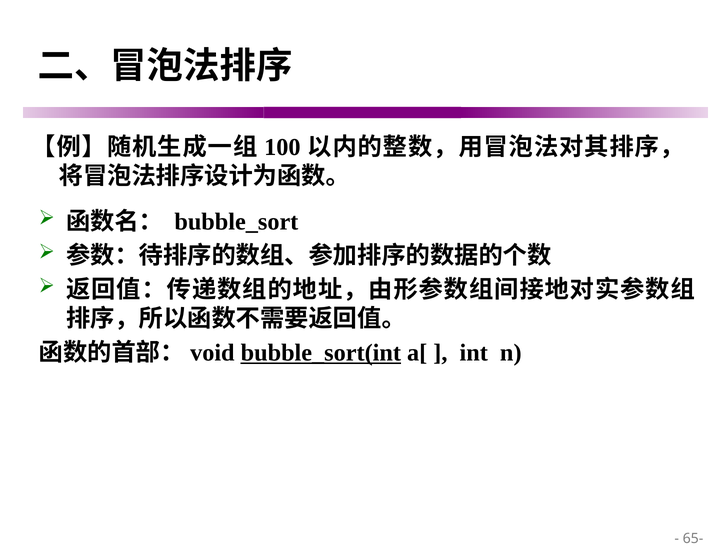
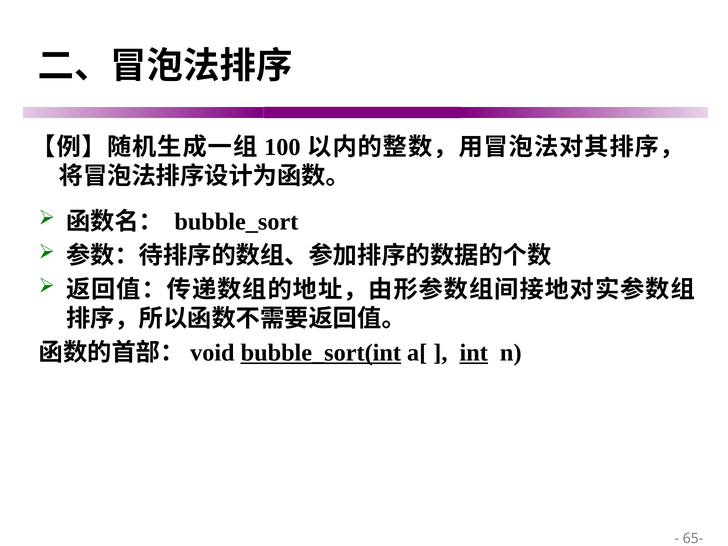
int underline: none -> present
